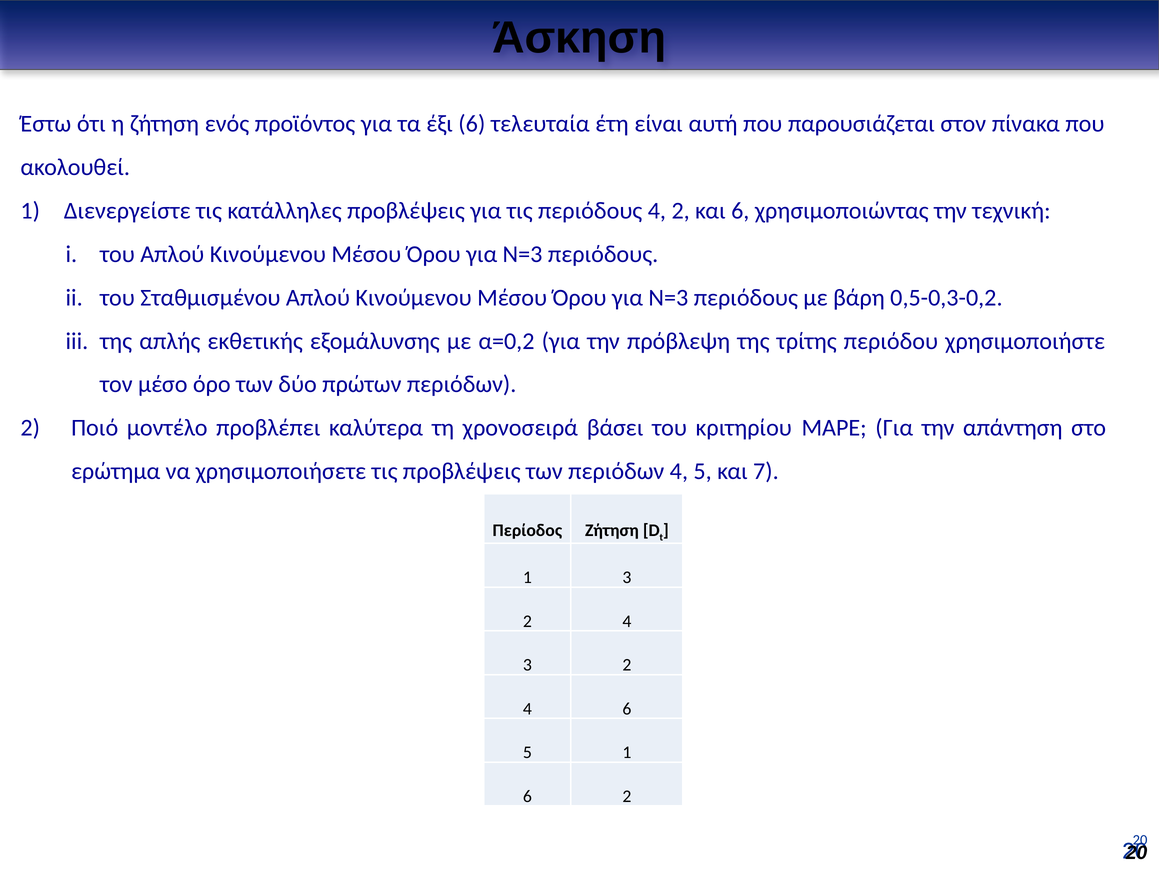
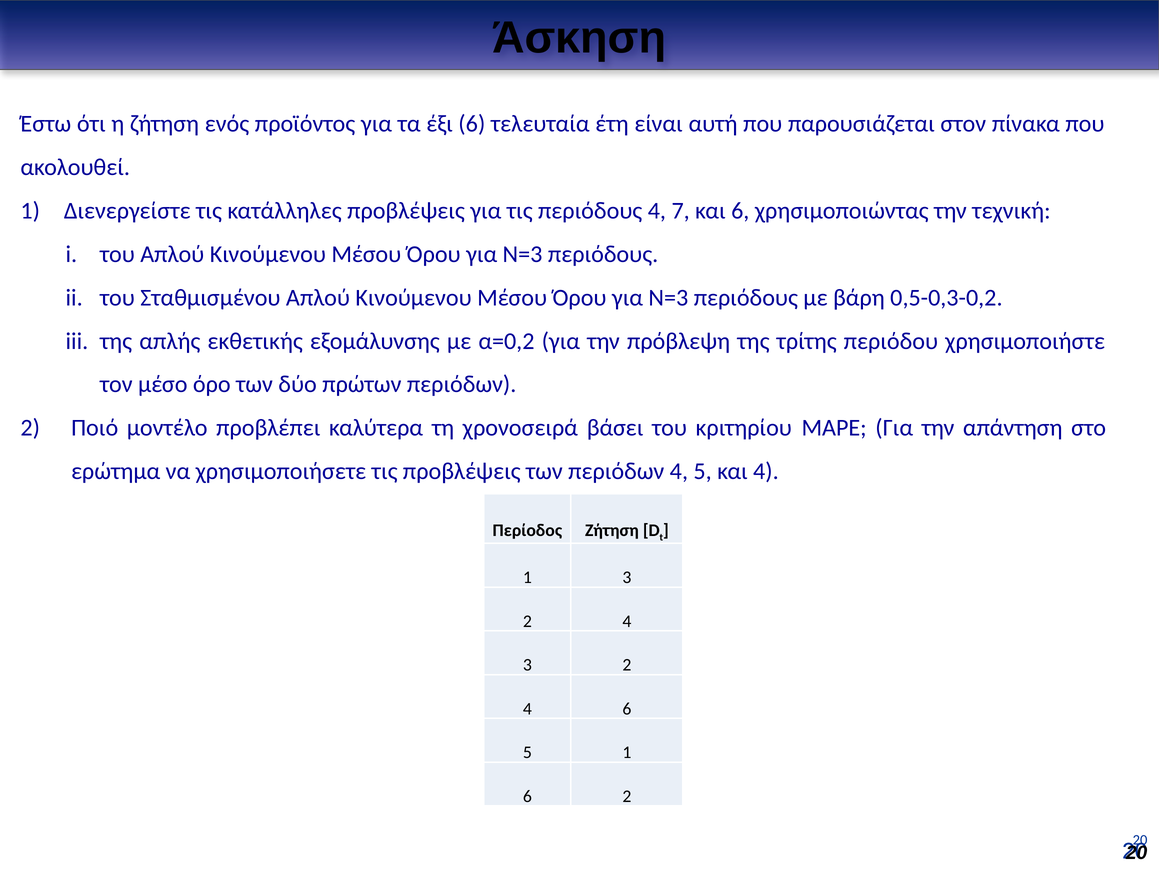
4 2: 2 -> 7
και 7: 7 -> 4
